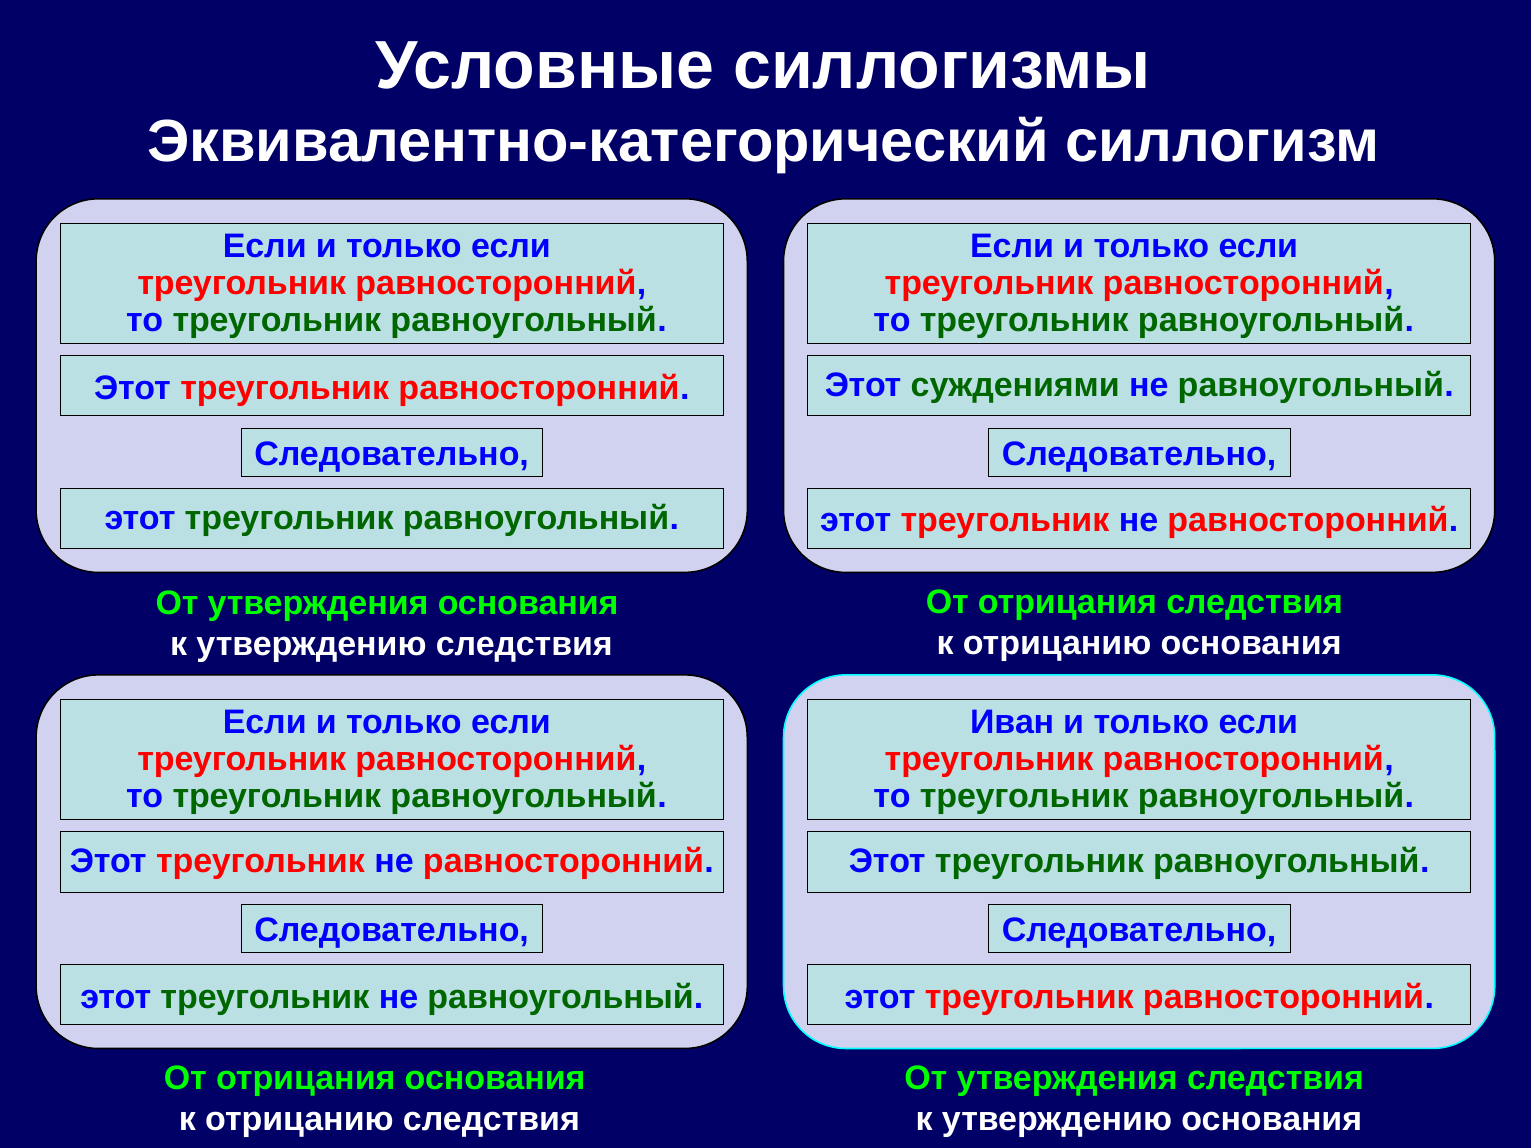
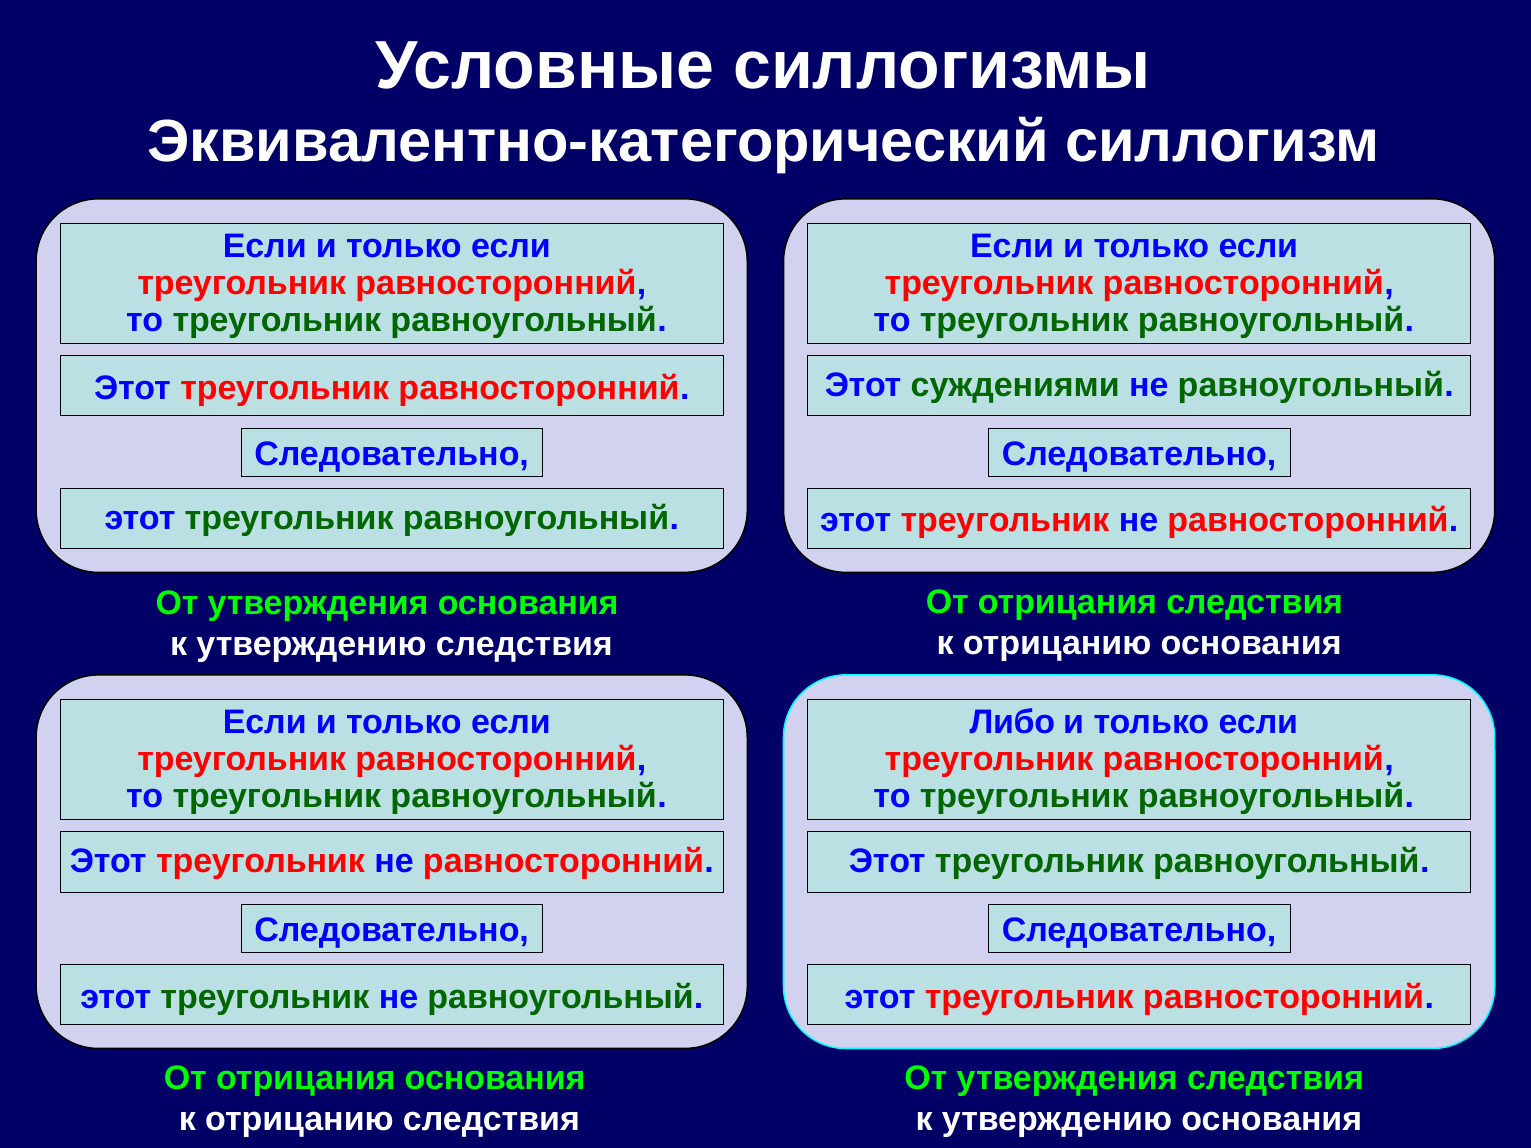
Иван: Иван -> Либо
